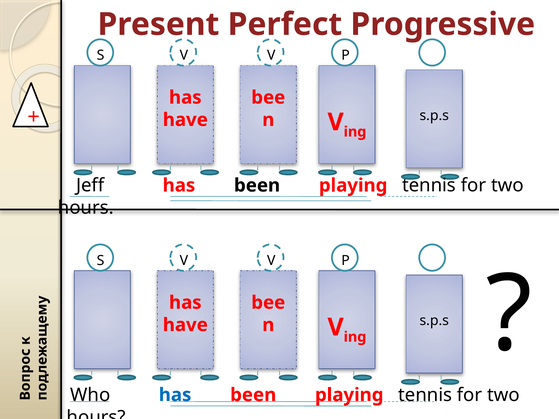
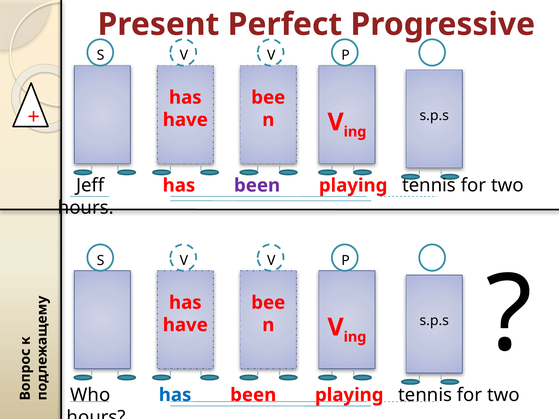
been at (257, 186) colour: black -> purple
